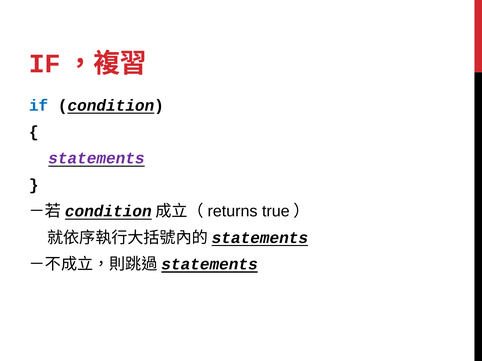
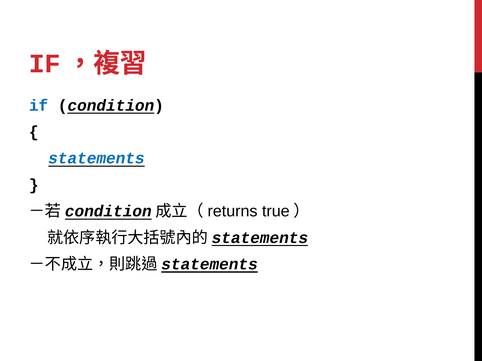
statements colour: purple -> blue
